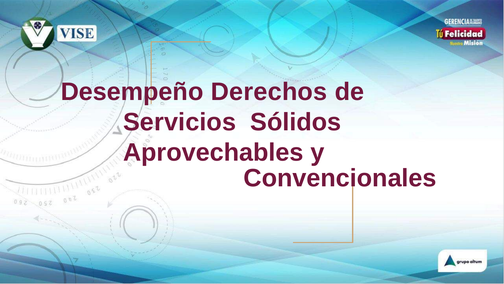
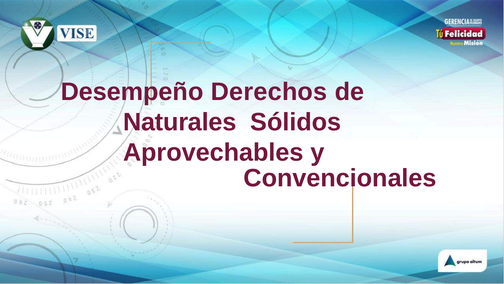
Servicios: Servicios -> Naturales
